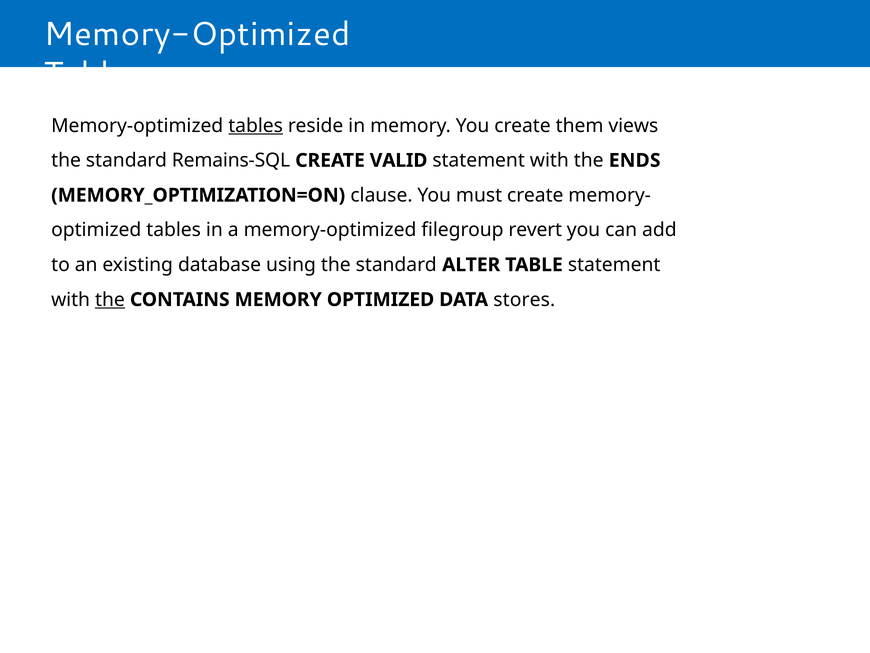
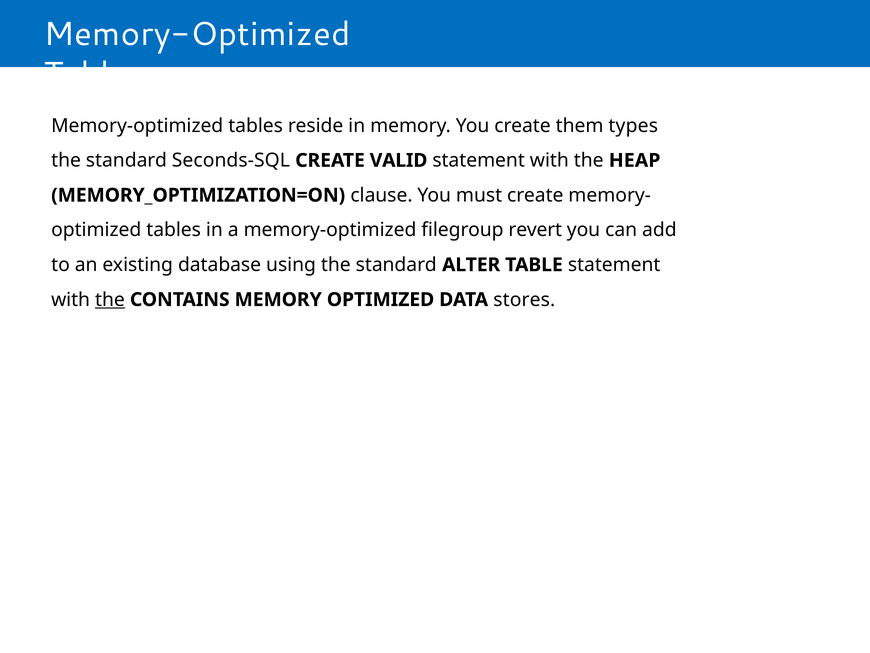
tables at (256, 126) underline: present -> none
views: views -> types
Remains-SQL: Remains-SQL -> Seconds-SQL
ENDS: ENDS -> HEAP
